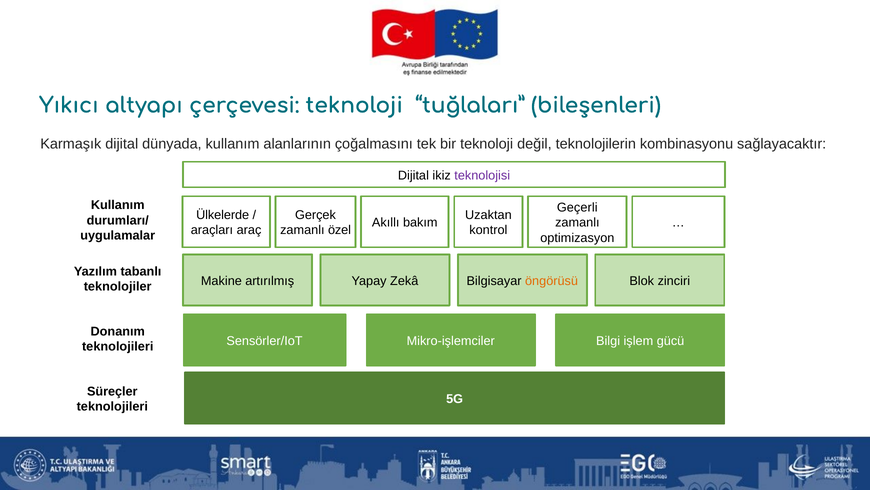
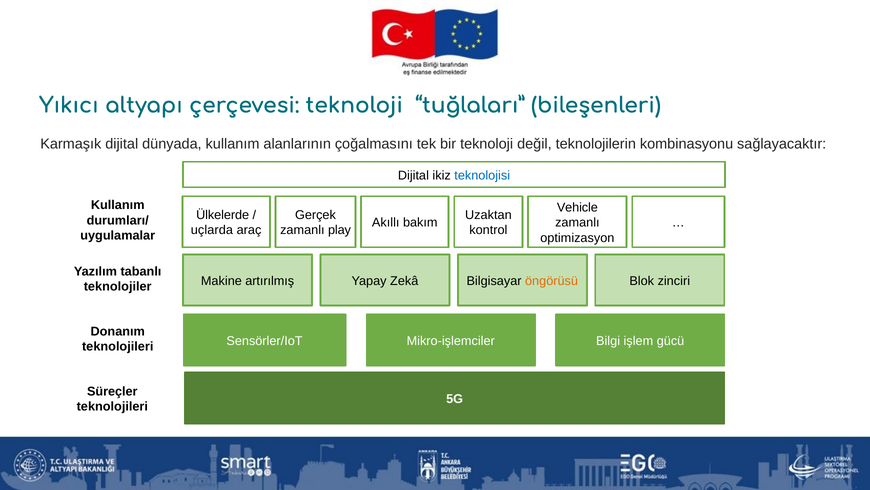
teknolojisi colour: purple -> blue
Geçerli: Geçerli -> Vehicle
araçları: araçları -> uçlarda
özel: özel -> play
